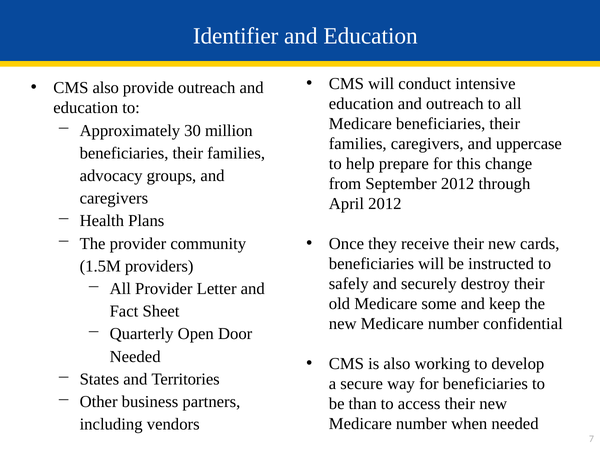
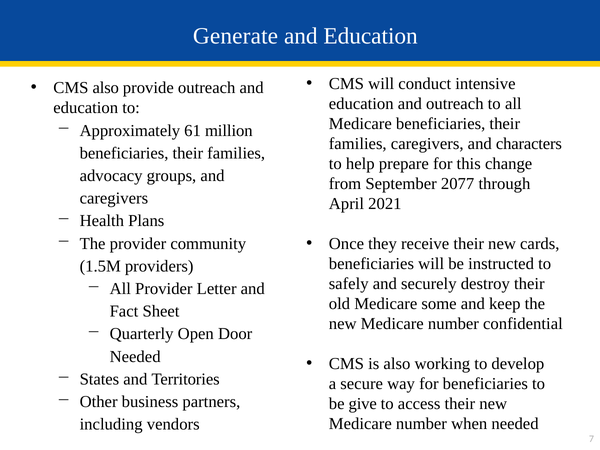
Identifier: Identifier -> Generate
30: 30 -> 61
uppercase: uppercase -> characters
September 2012: 2012 -> 2077
April 2012: 2012 -> 2021
than: than -> give
